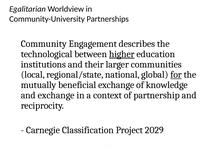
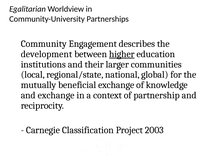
technological: technological -> development
for underline: present -> none
2029: 2029 -> 2003
